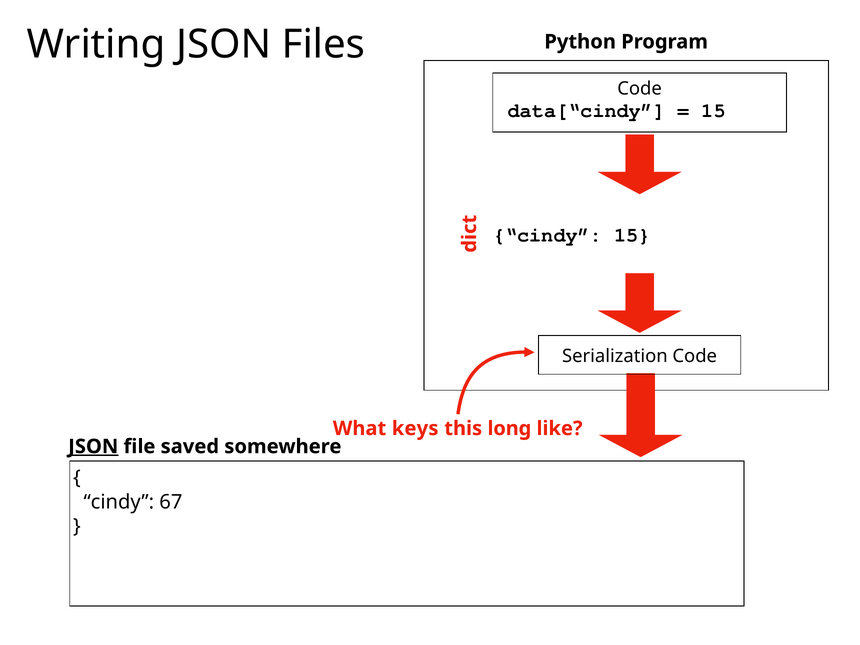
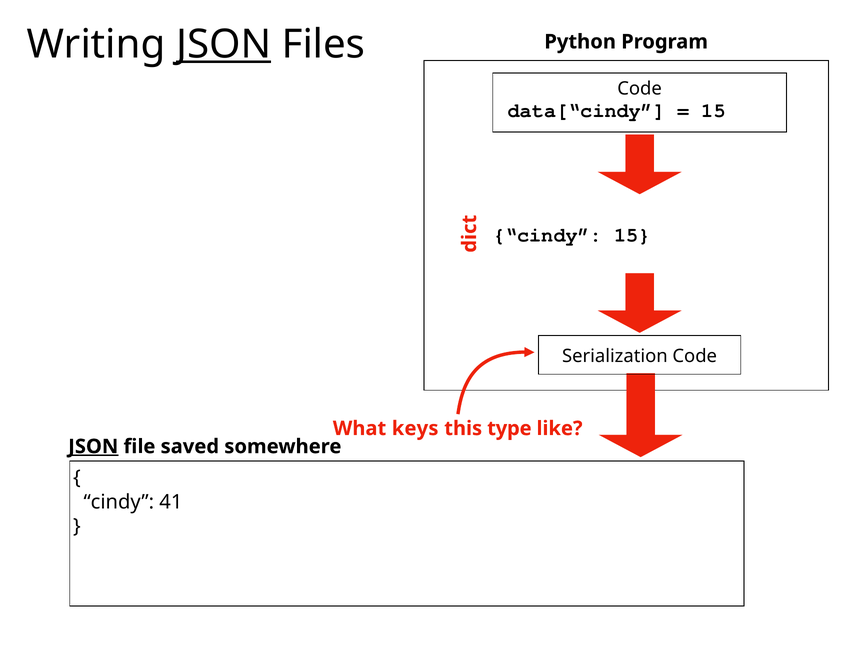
JSON at (224, 44) underline: none -> present
long: long -> type
67: 67 -> 41
